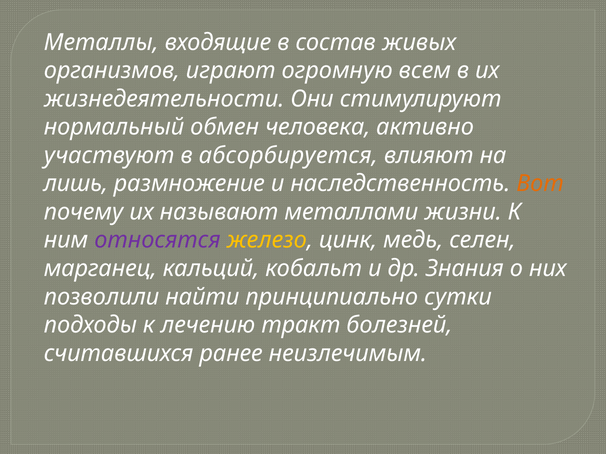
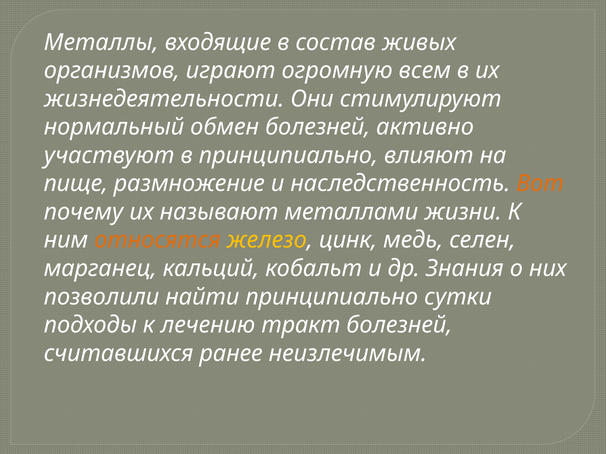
обмен человека: человека -> болезней
в абсорбируется: абсорбируется -> принципиально
лишь: лишь -> пище
относятся colour: purple -> orange
